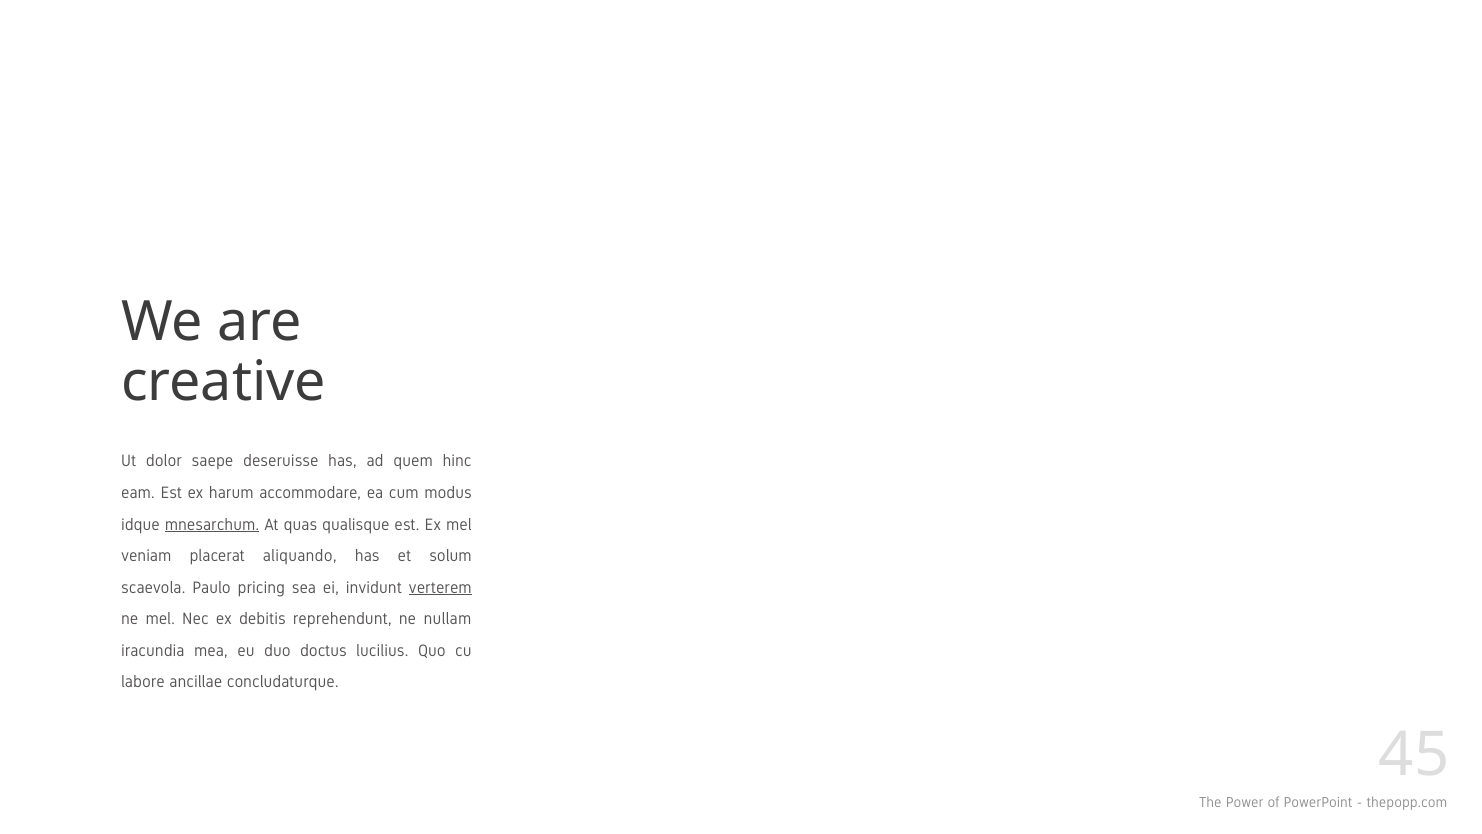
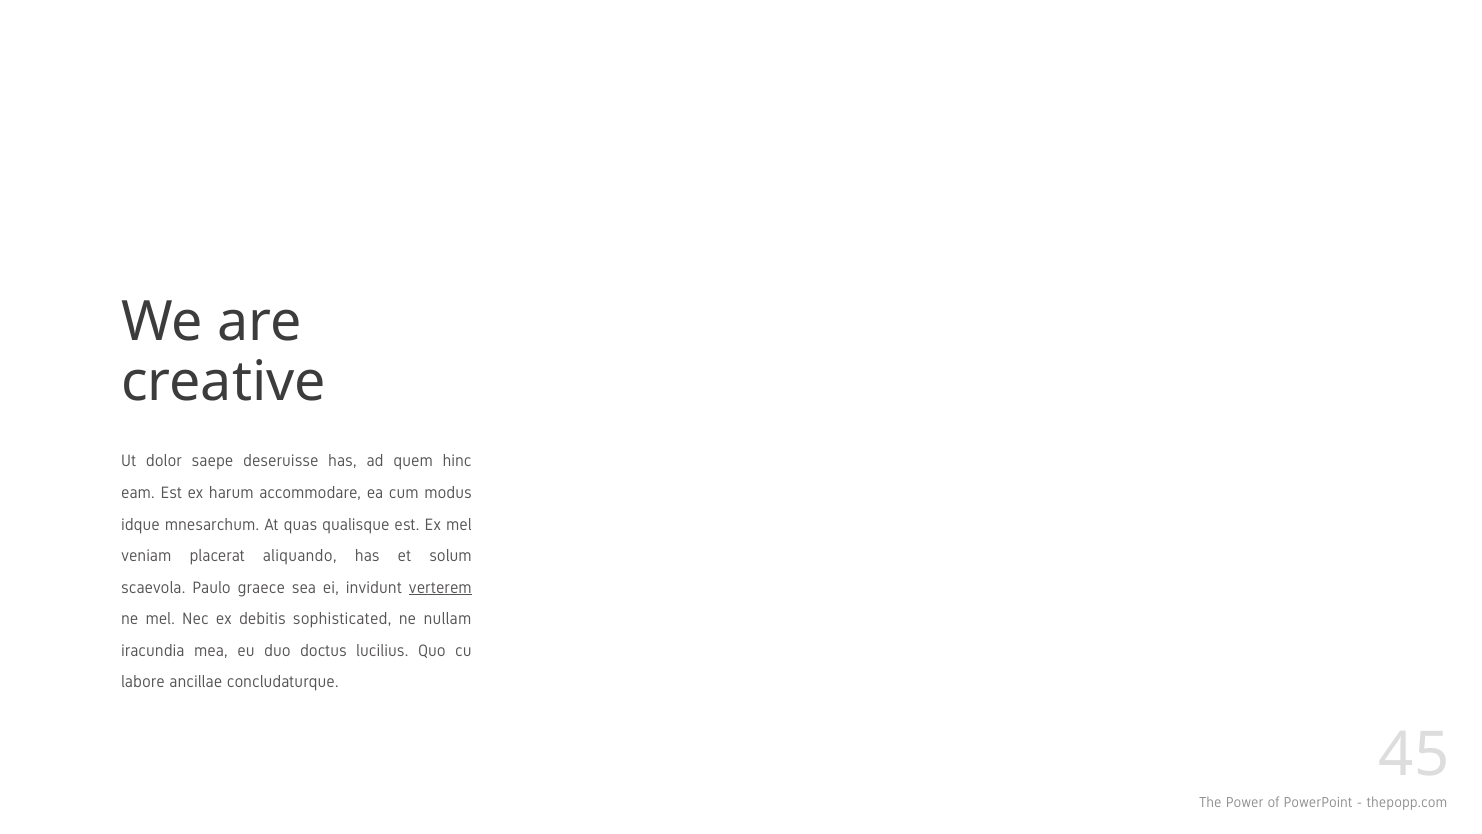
mnesarchum underline: present -> none
pricing: pricing -> graece
reprehendunt: reprehendunt -> sophisticated
